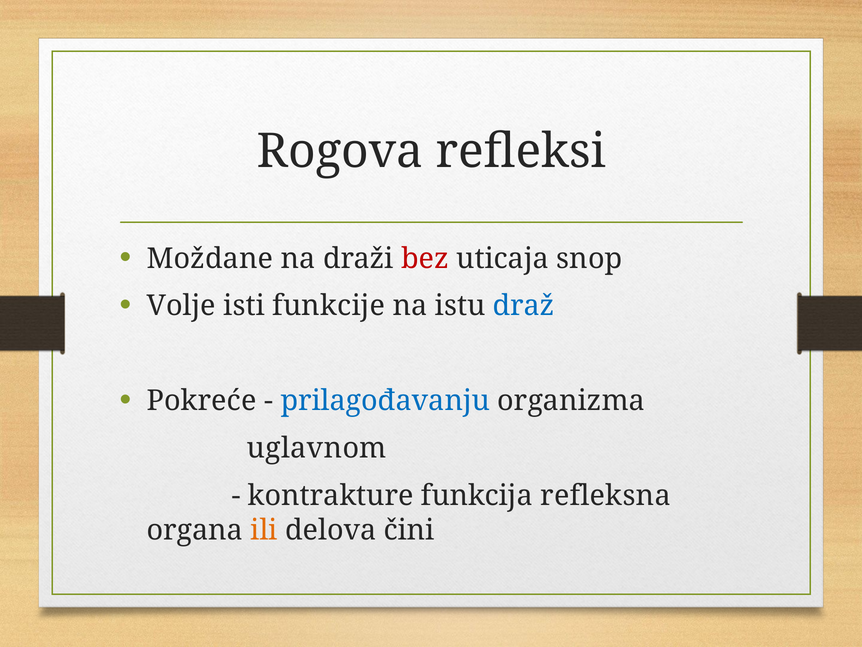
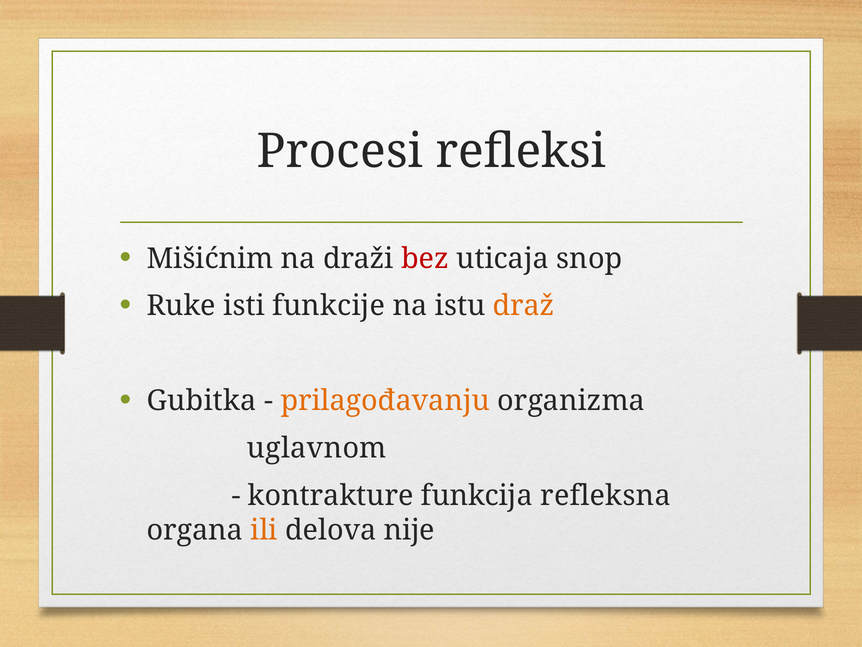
Rogova: Rogova -> Procesi
Moždane: Moždane -> Mišićnim
Volje: Volje -> Ruke
draž colour: blue -> orange
Pokreće: Pokreće -> Gubitka
prilagođavanju colour: blue -> orange
čini: čini -> nije
